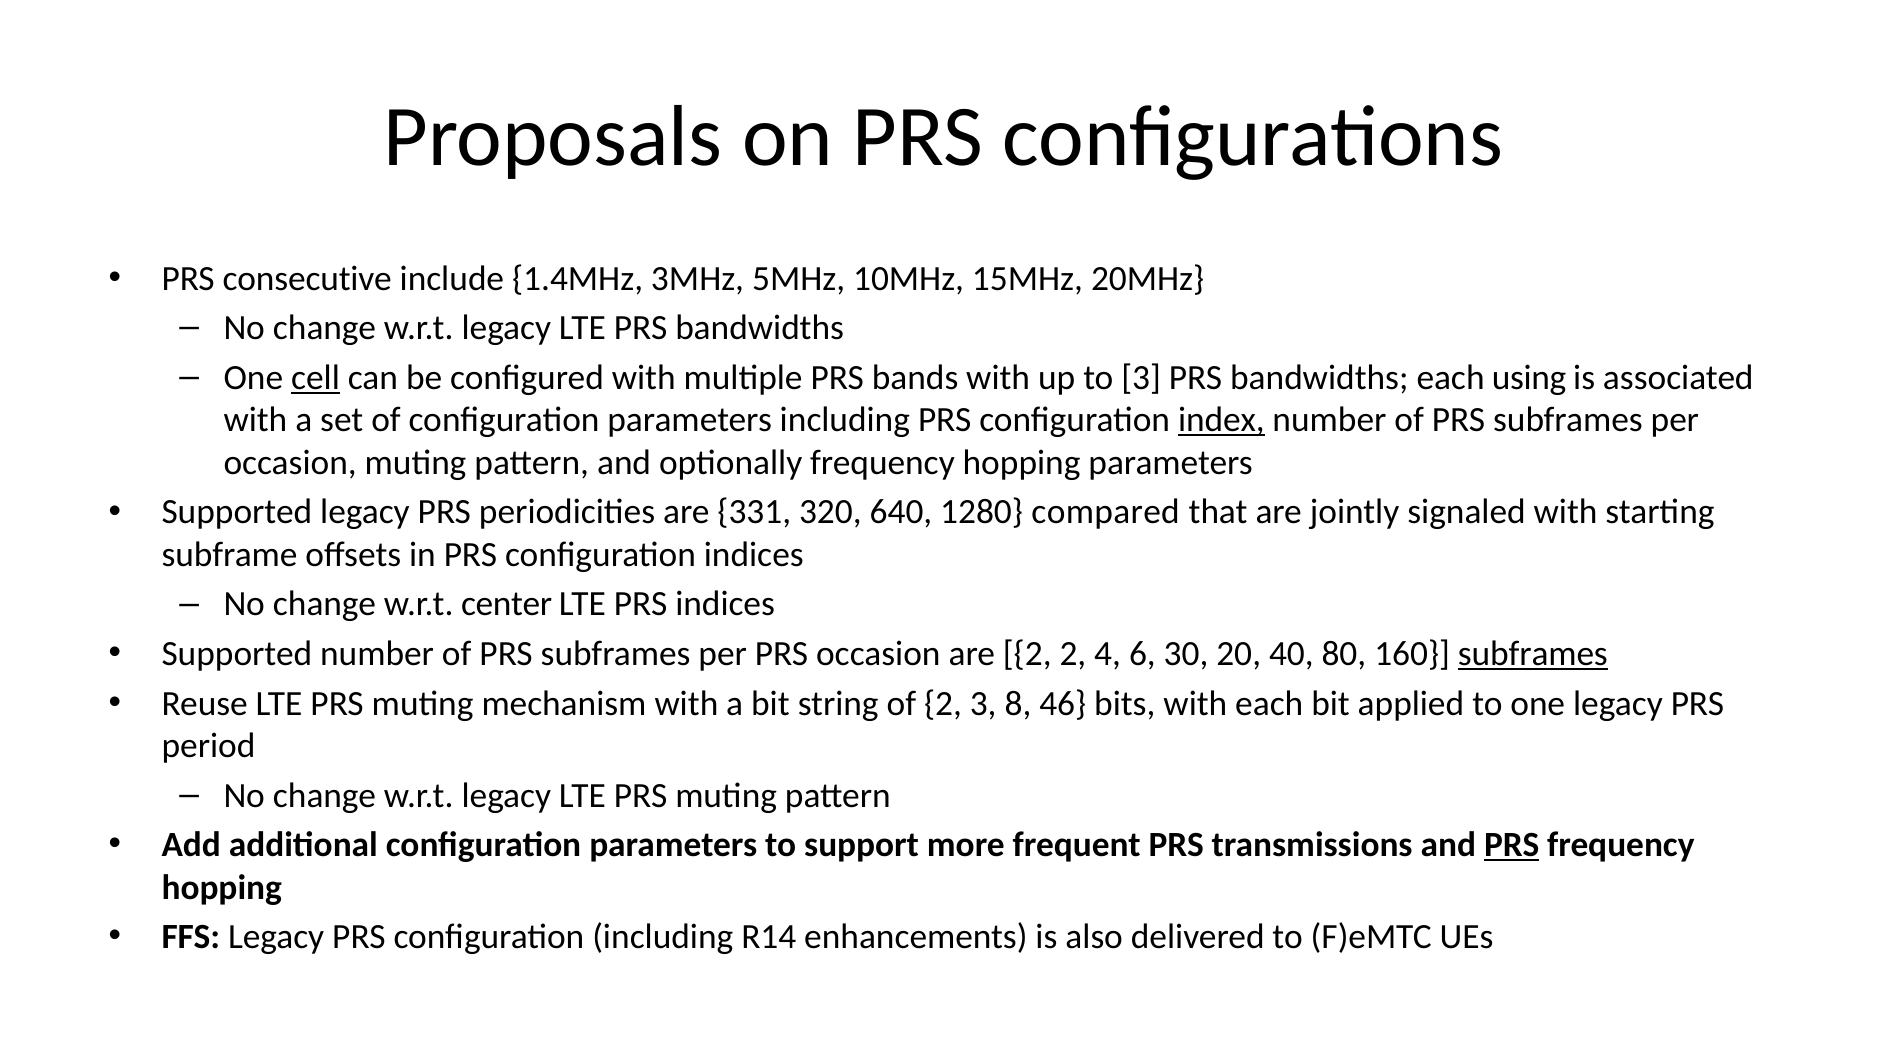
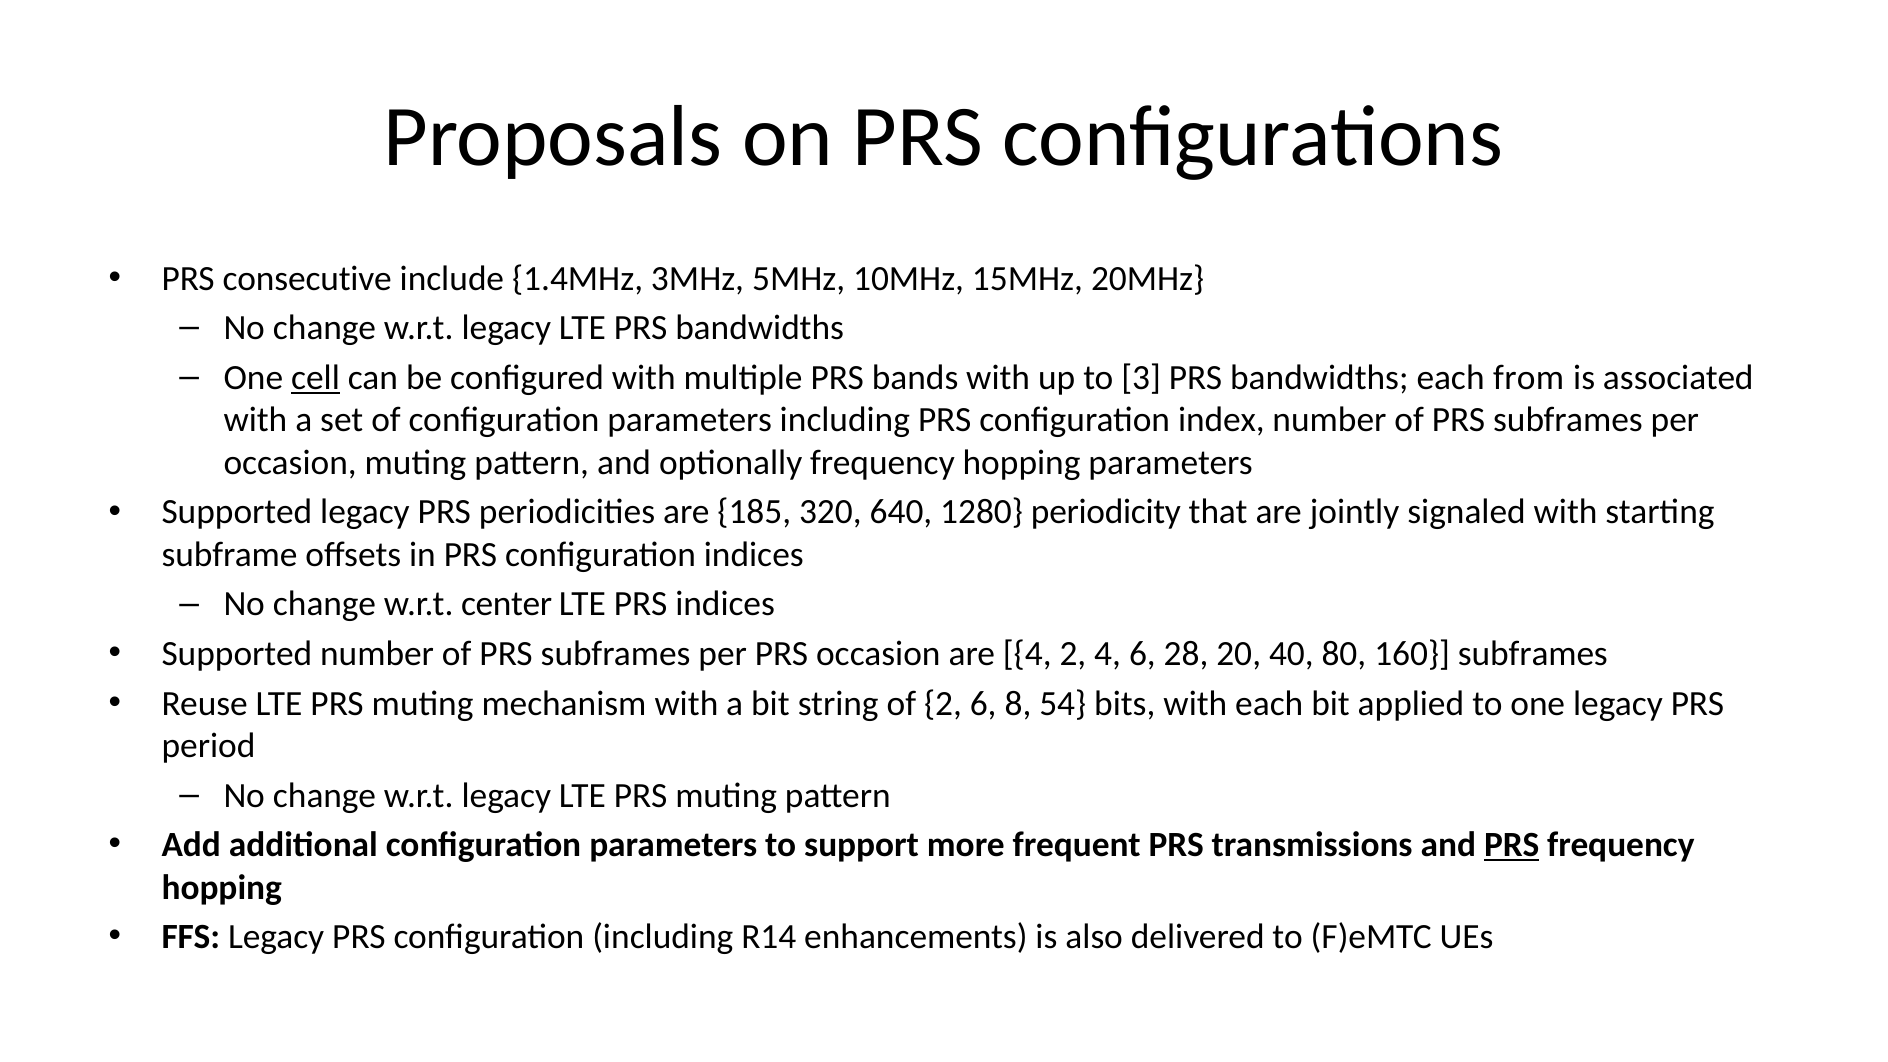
using: using -> from
index underline: present -> none
331: 331 -> 185
compared: compared -> periodicity
are 2: 2 -> 4
30: 30 -> 28
subframes at (1533, 654) underline: present -> none
2 3: 3 -> 6
46: 46 -> 54
